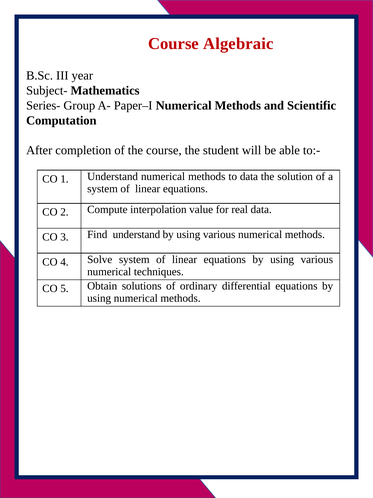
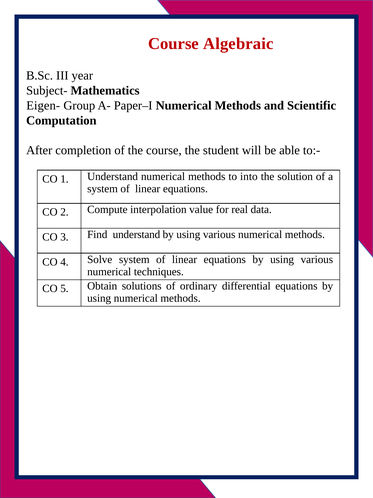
Series-: Series- -> Eigen-
to data: data -> into
